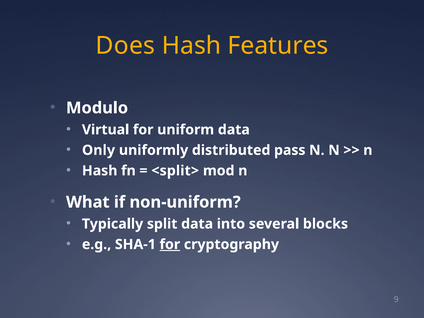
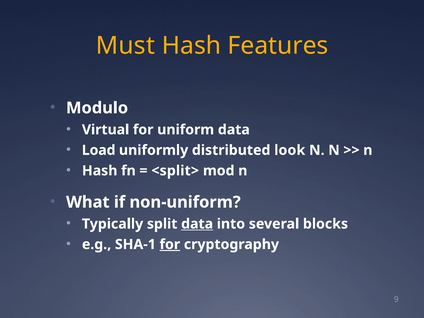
Does: Does -> Must
Only: Only -> Load
pass: pass -> look
data at (197, 224) underline: none -> present
